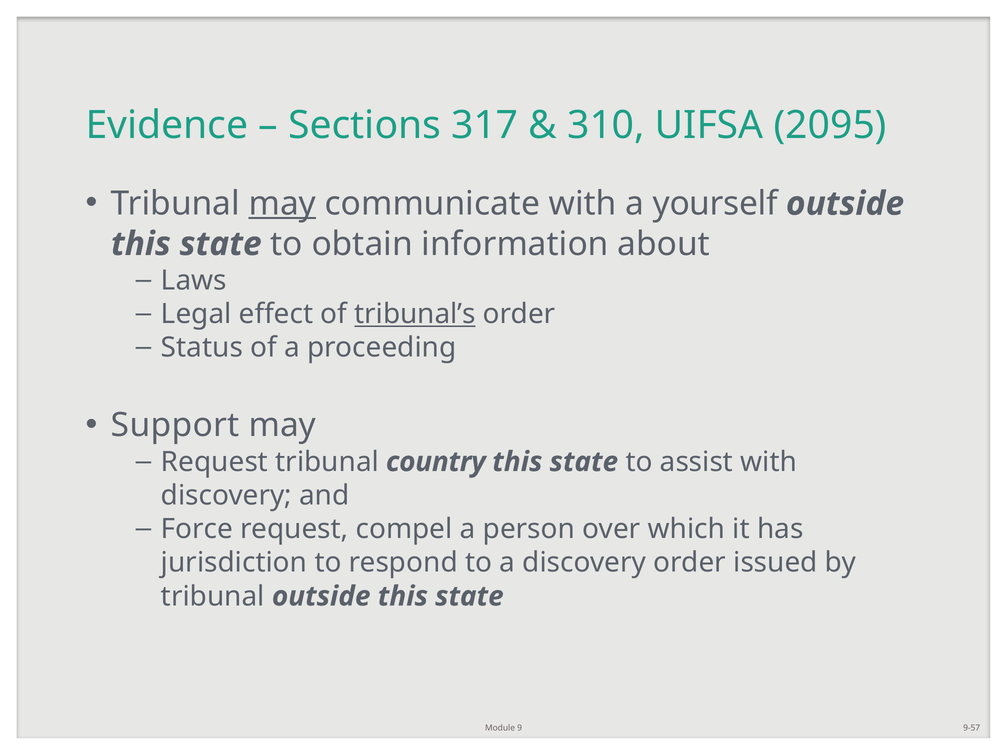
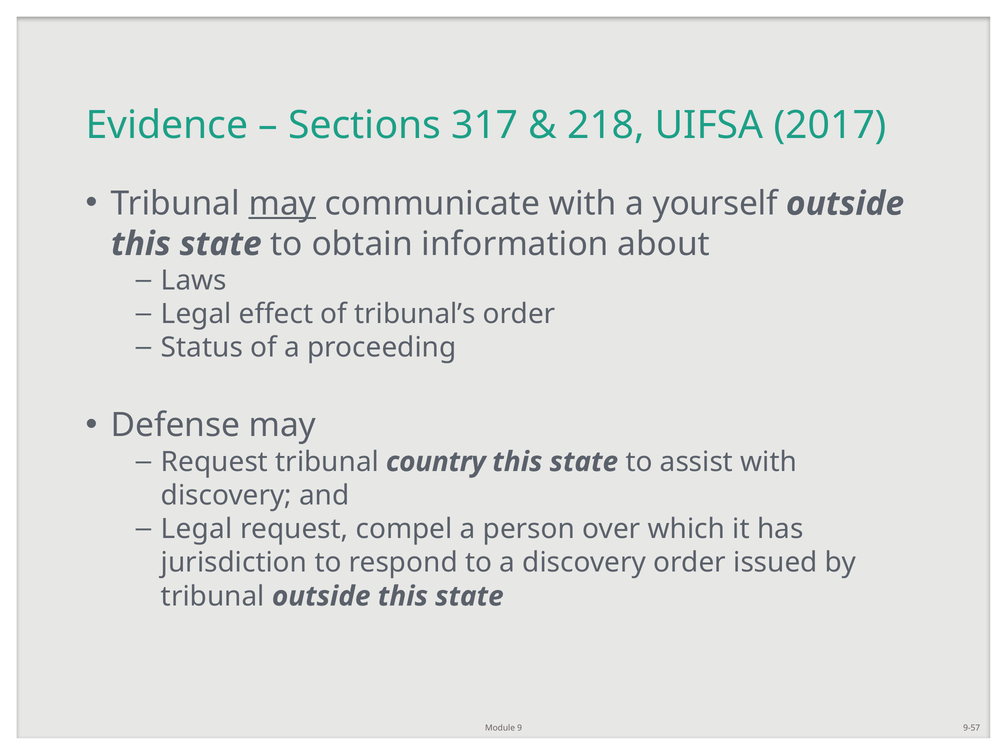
310: 310 -> 218
2095: 2095 -> 2017
tribunal’s underline: present -> none
Support: Support -> Defense
Force at (197, 529): Force -> Legal
